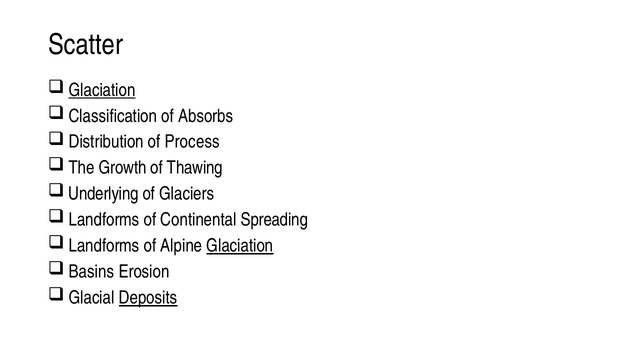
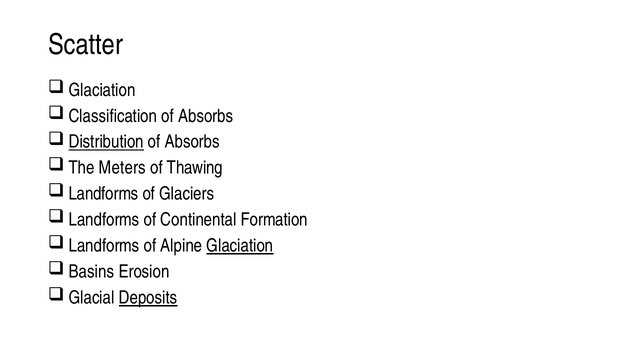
Glaciation at (102, 90) underline: present -> none
Distribution underline: none -> present
Process at (192, 142): Process -> Absorbs
Growth: Growth -> Meters
Underlying at (104, 194): Underlying -> Landforms
Spreading: Spreading -> Formation
